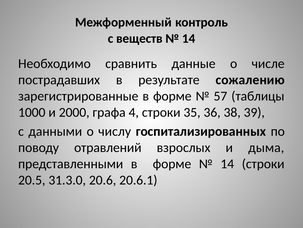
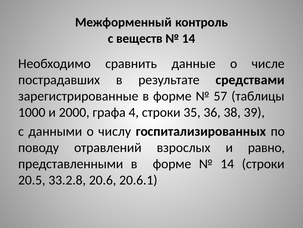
сожалению: сожалению -> средствами
дыма: дыма -> равно
31.3.0: 31.3.0 -> 33.2.8
